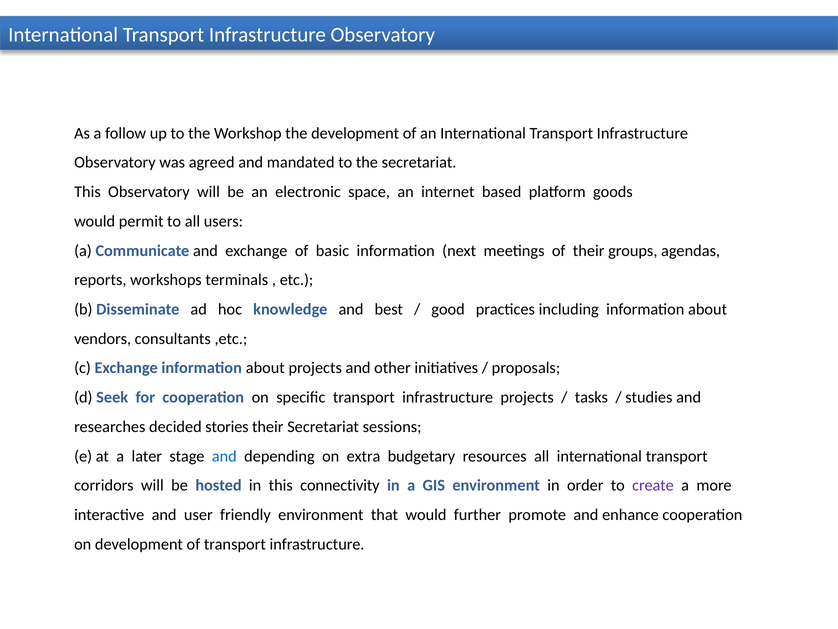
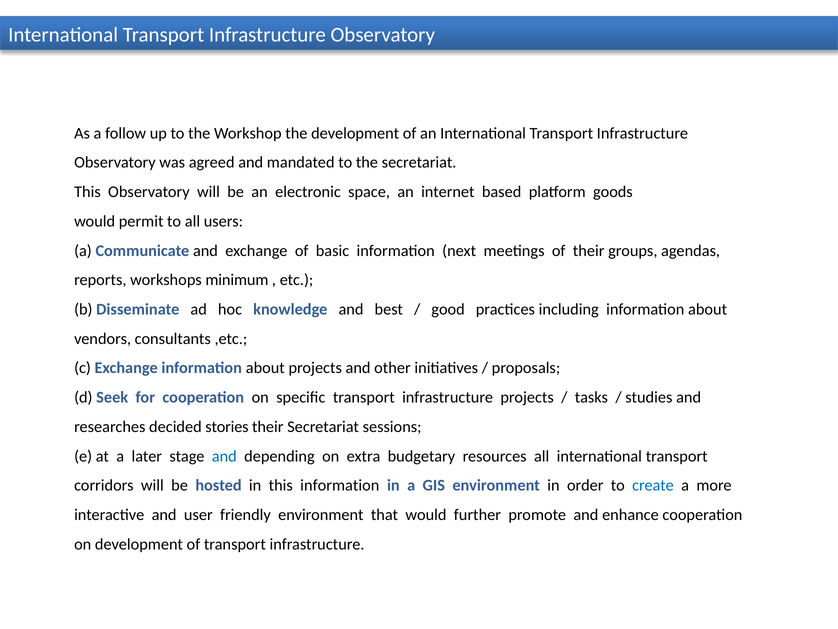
terminals: terminals -> minimum
this connectivity: connectivity -> information
create colour: purple -> blue
